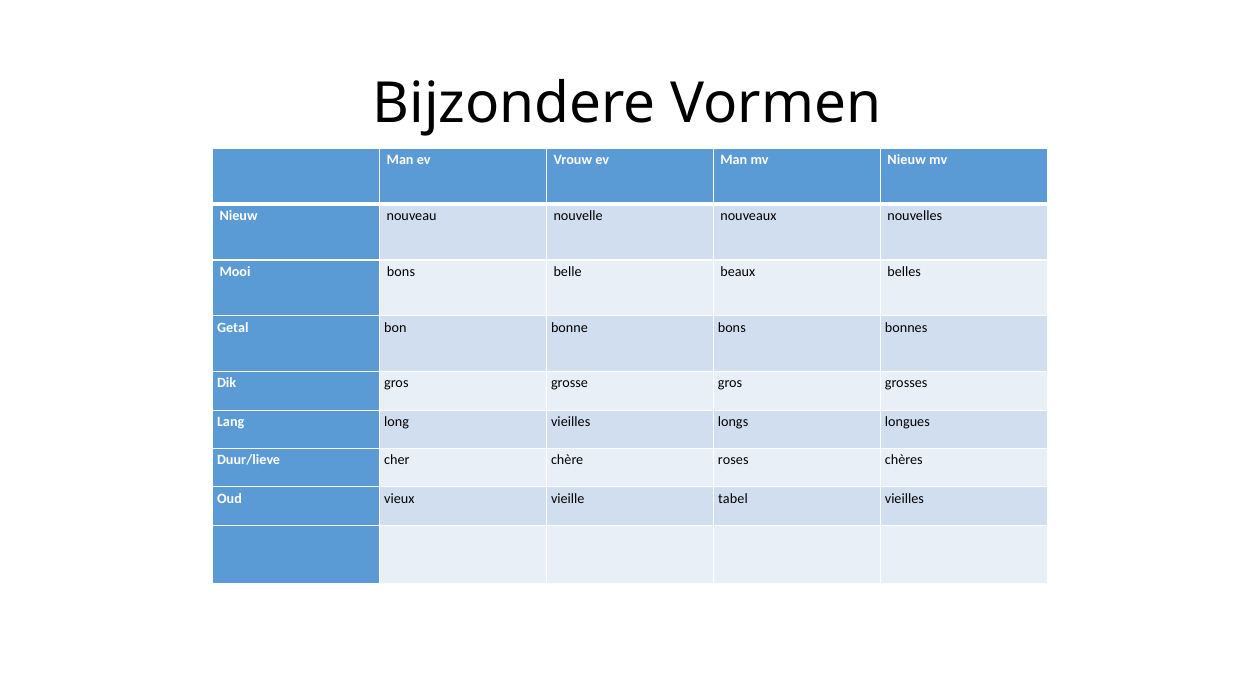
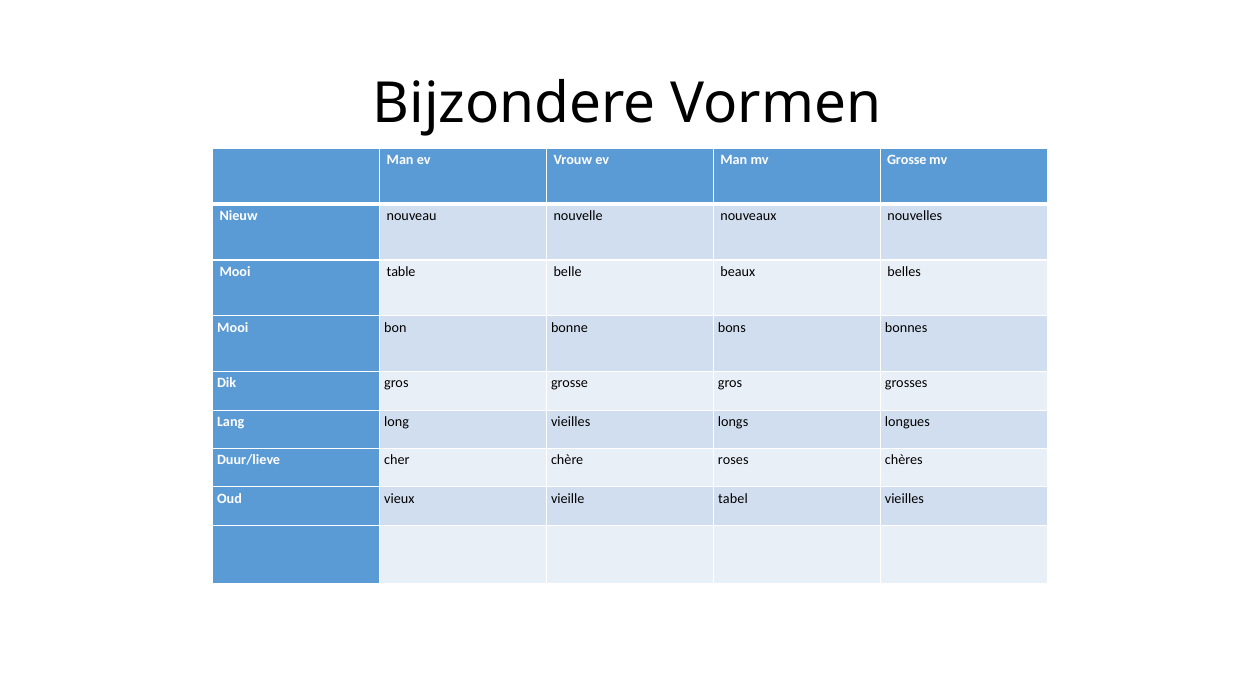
Man mv Nieuw: Nieuw -> Grosse
Mooi bons: bons -> table
Getal at (233, 327): Getal -> Mooi
